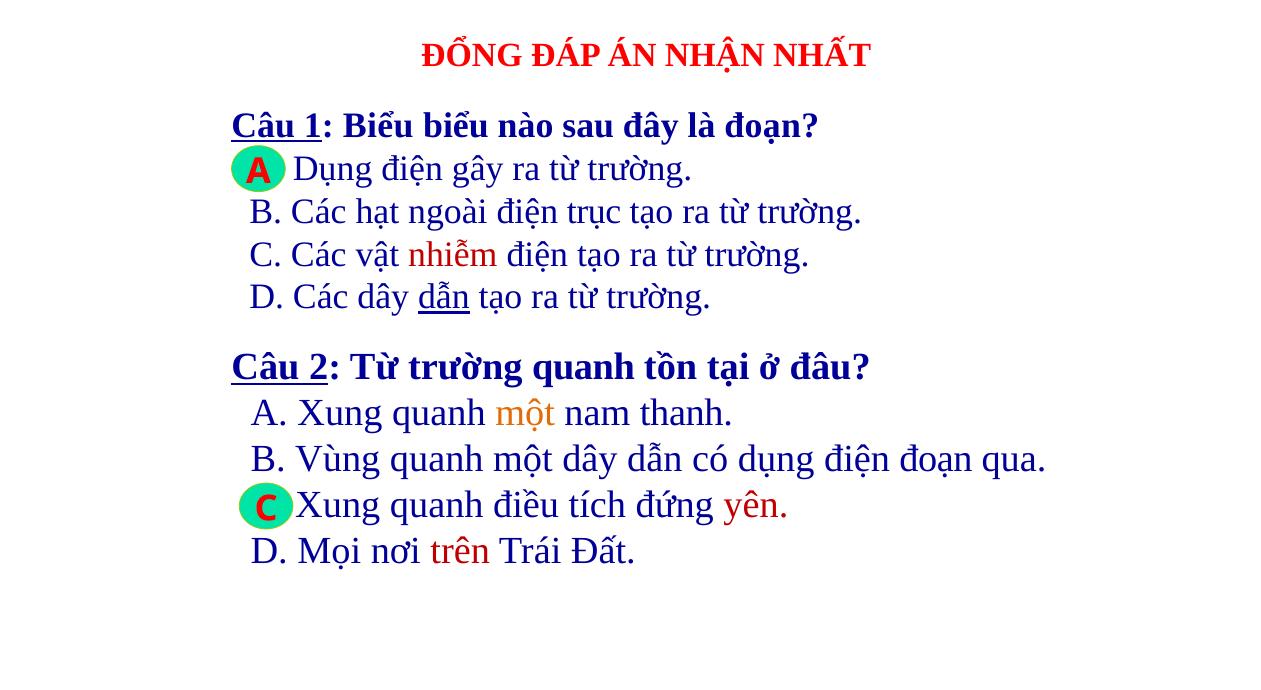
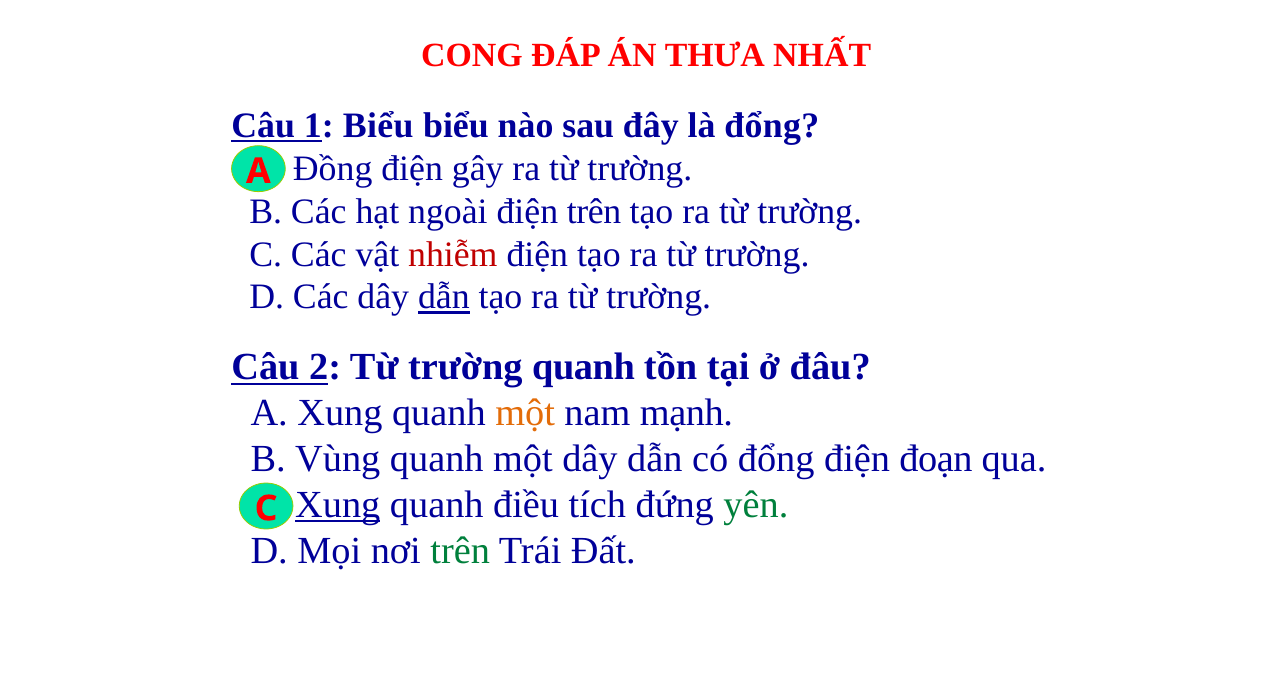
ĐỔNG: ĐỔNG -> CONG
NHẬN: NHẬN -> THƯA
là đoạn: đoạn -> đổng
Dụng at (333, 169): Dụng -> Đồng
điện trục: trục -> trên
thanh: thanh -> mạnh
có dụng: dụng -> đổng
Xung at (338, 505) underline: none -> present
yên colour: red -> green
trên at (460, 551) colour: red -> green
